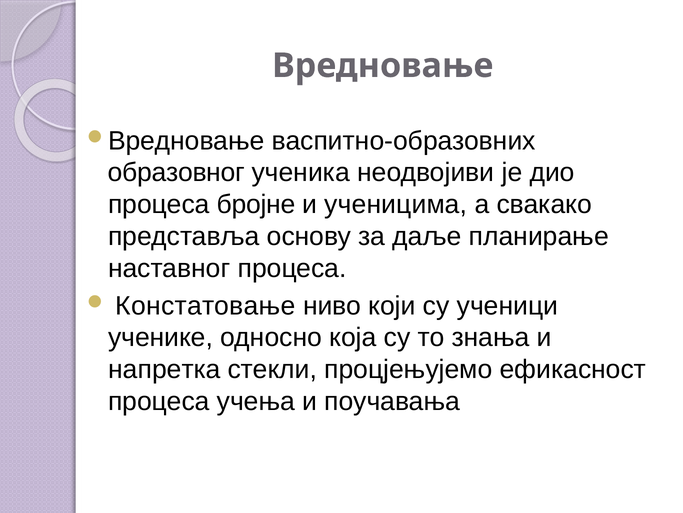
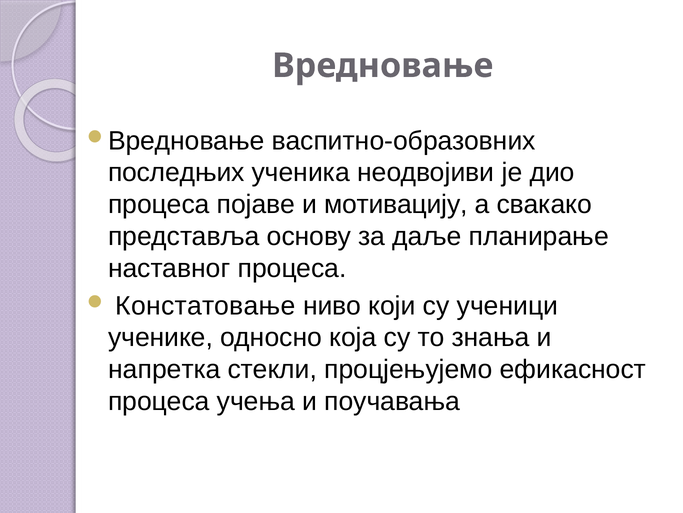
образовног: образовног -> последњих
бројне: бројне -> појаве
ученицима: ученицима -> мотивацију
